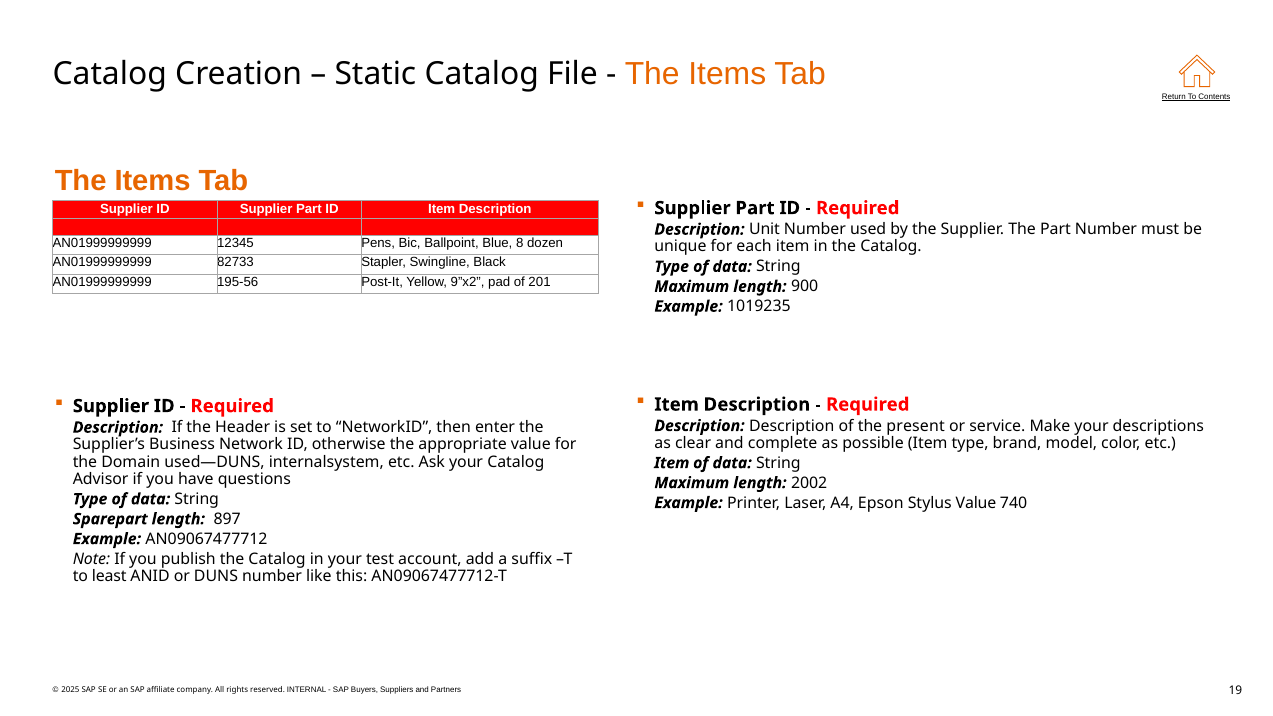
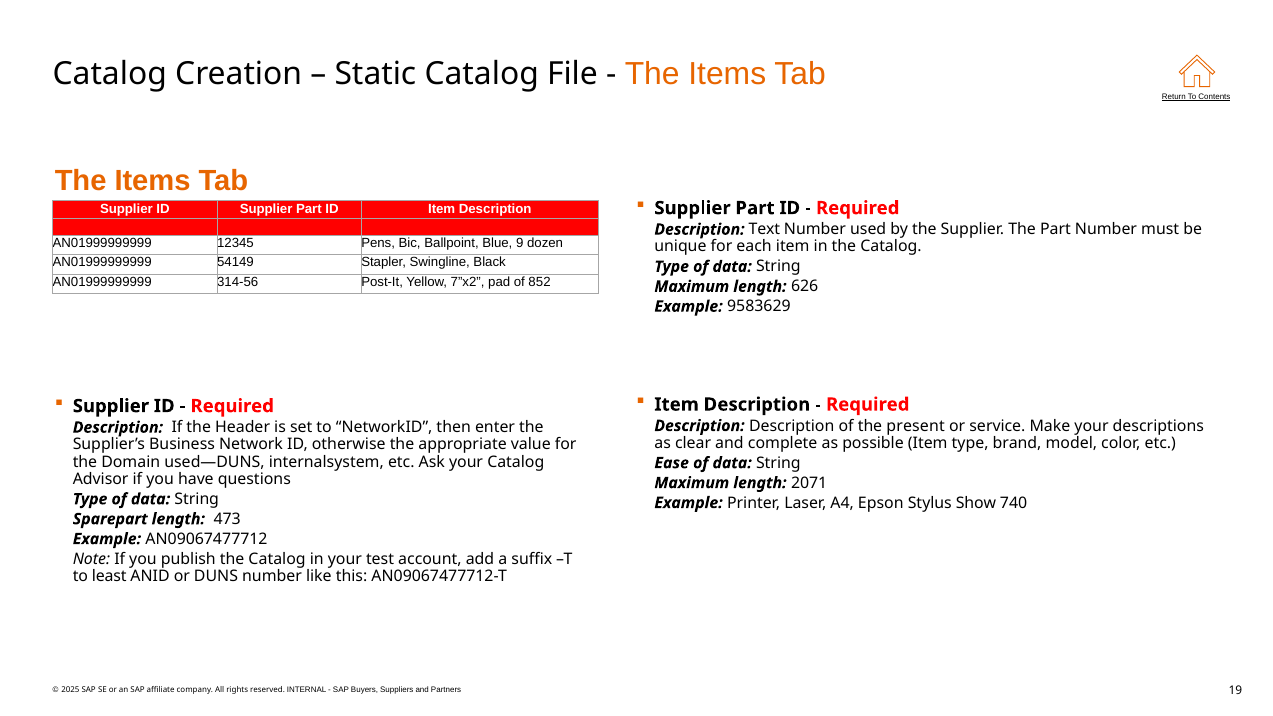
Unit: Unit -> Text
8: 8 -> 9
82733: 82733 -> 54149
195-56: 195-56 -> 314-56
9”x2: 9”x2 -> 7”x2
201: 201 -> 852
900: 900 -> 626
1019235: 1019235 -> 9583629
Item at (672, 463): Item -> Ease
2002: 2002 -> 2071
Stylus Value: Value -> Show
897: 897 -> 473
